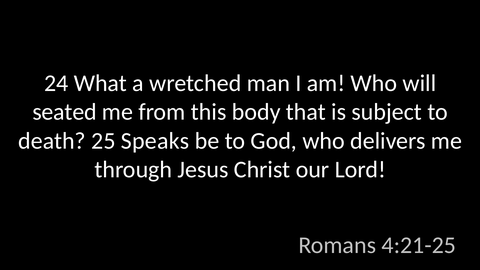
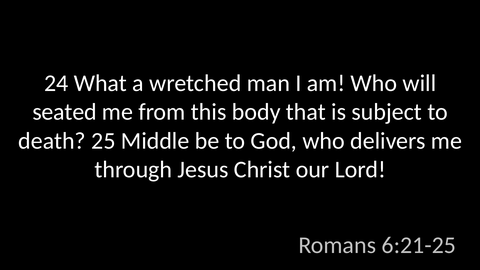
Speaks: Speaks -> Middle
4:21-25: 4:21-25 -> 6:21-25
